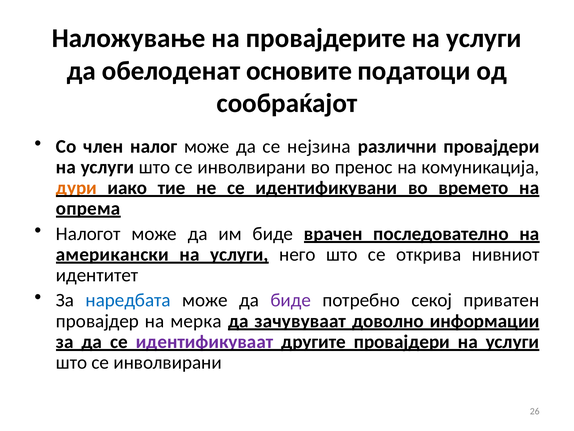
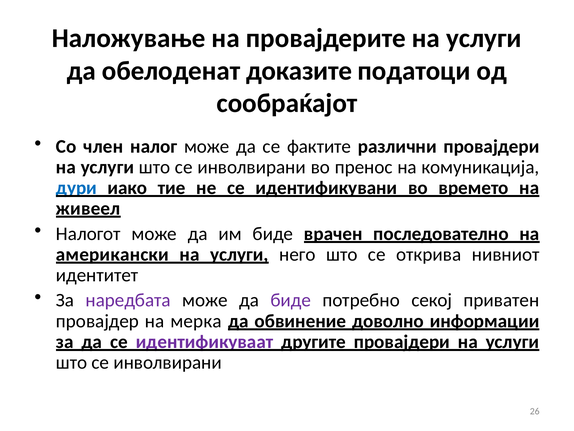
основите: основите -> доказите
нејзина: нејзина -> фактите
дури colour: orange -> blue
опрема: опрема -> живеел
наредбата colour: blue -> purple
зачувуваат: зачувуваат -> обвинение
